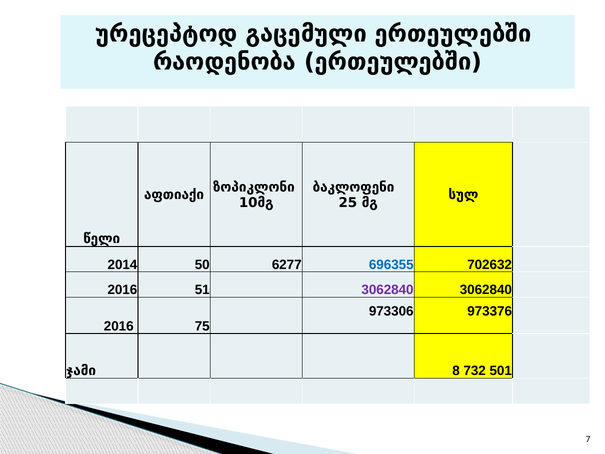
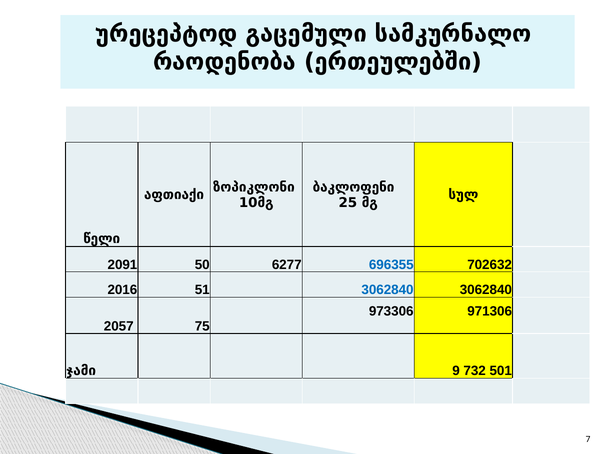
გაცემული ერთეულებში: ერთეულებში -> სამკურნალო
2014: 2014 -> 2091
3062840 at (388, 290) colour: purple -> blue
973376: 973376 -> 971306
2016 at (119, 326): 2016 -> 2057
8: 8 -> 9
